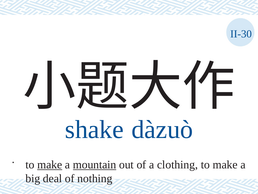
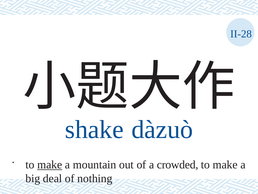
II-30: II-30 -> II-28
mountain underline: present -> none
clothing: clothing -> crowded
